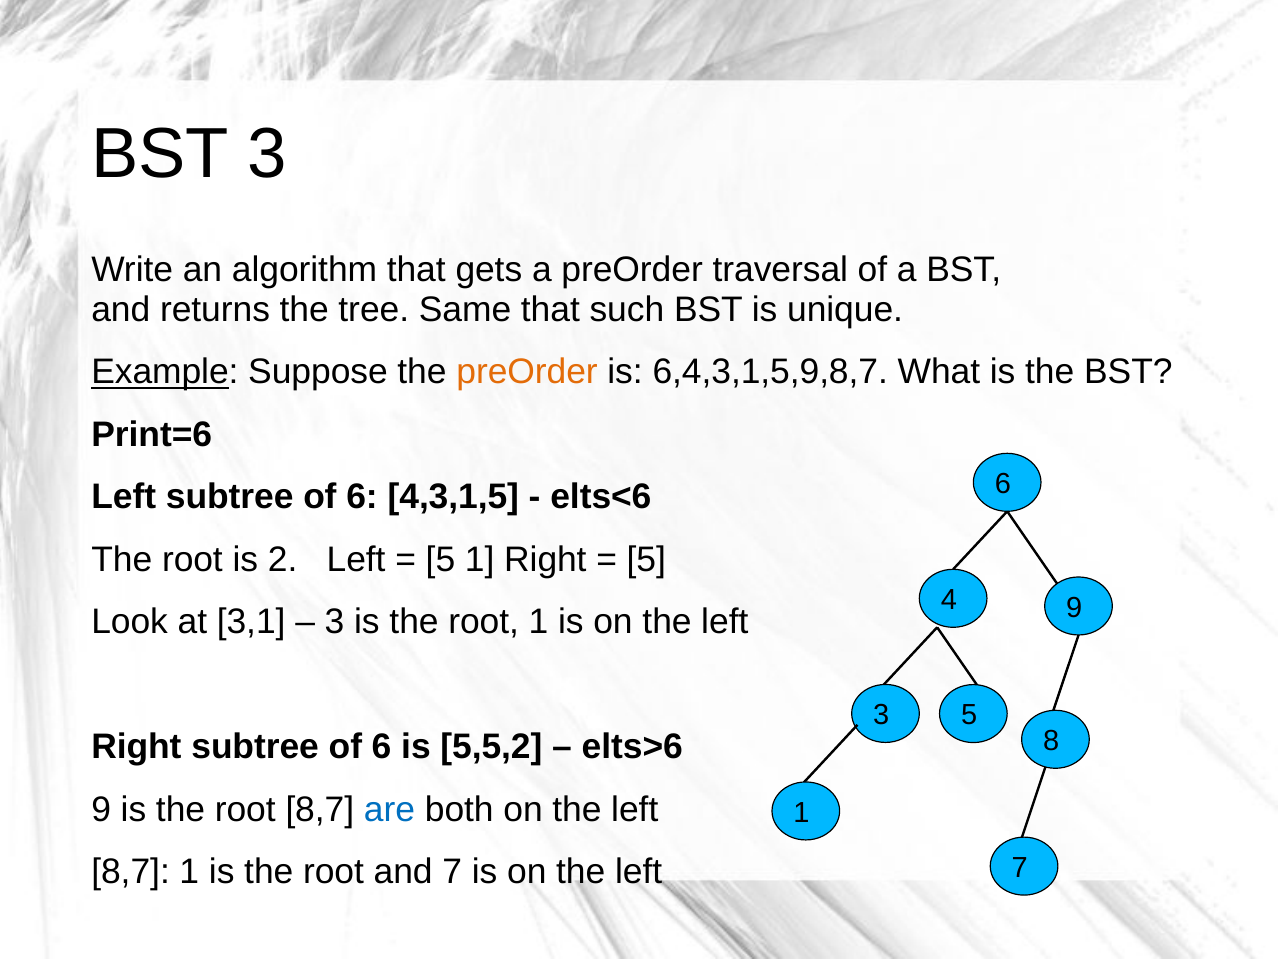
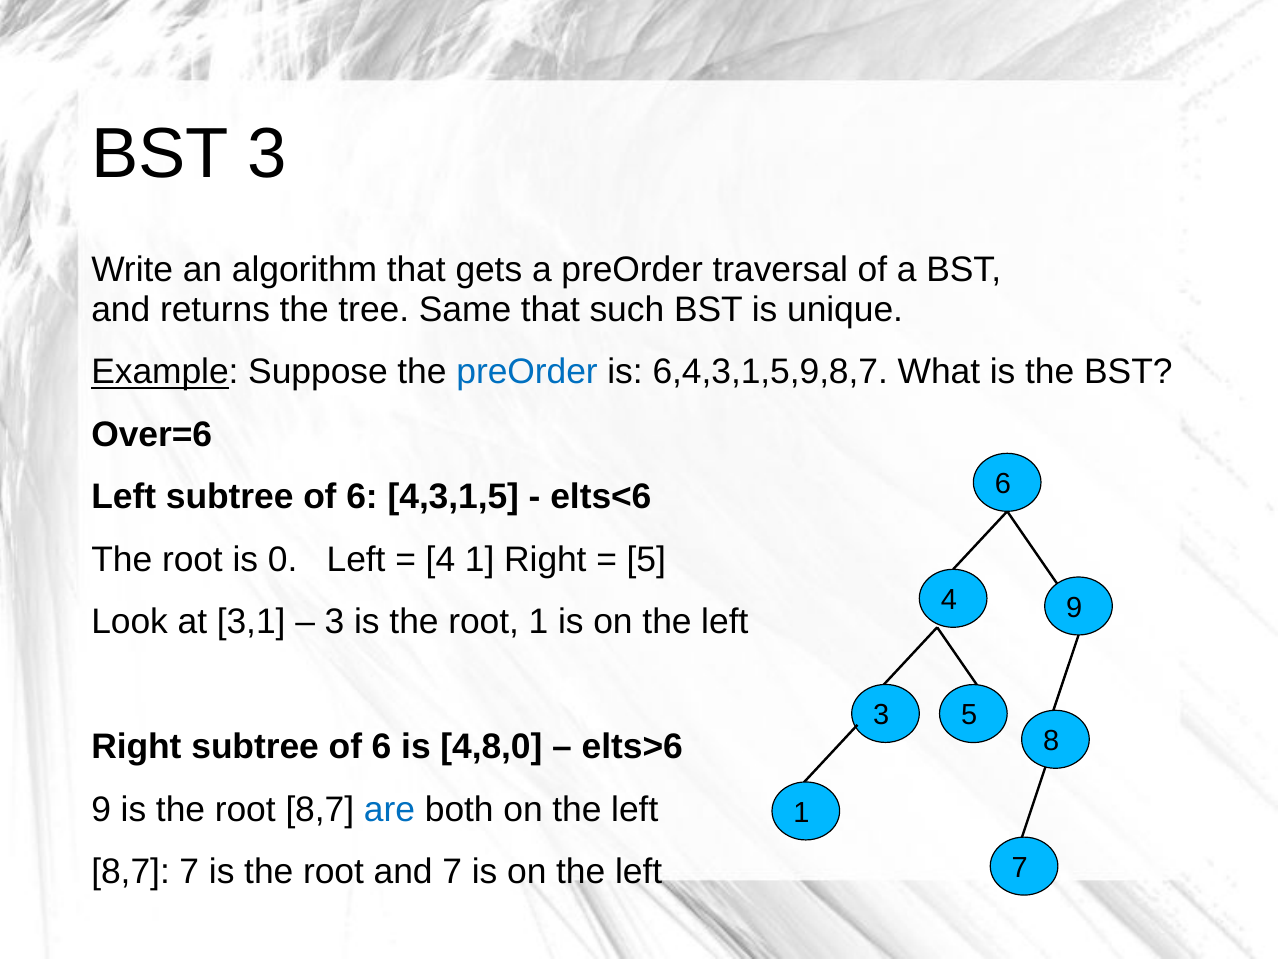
preOrder at (527, 372) colour: orange -> blue
Print=6: Print=6 -> Over=6
2: 2 -> 0
5 at (440, 559): 5 -> 4
5,5,2: 5,5,2 -> 4,8,0
8,7 1: 1 -> 7
